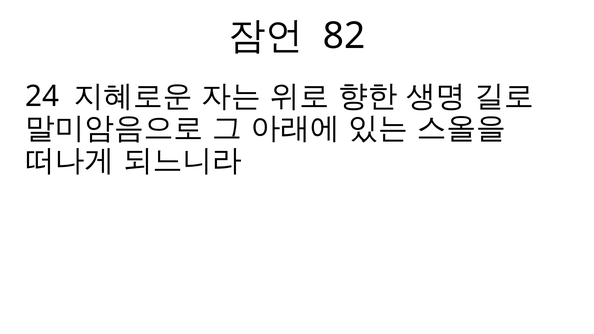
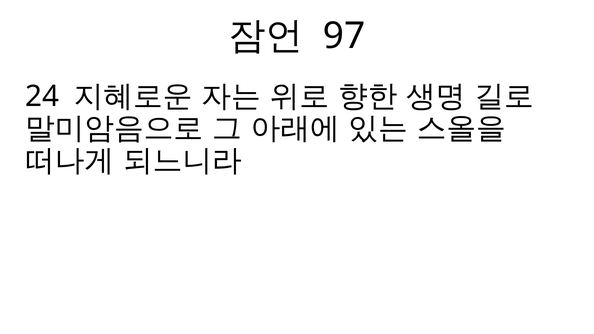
82: 82 -> 97
